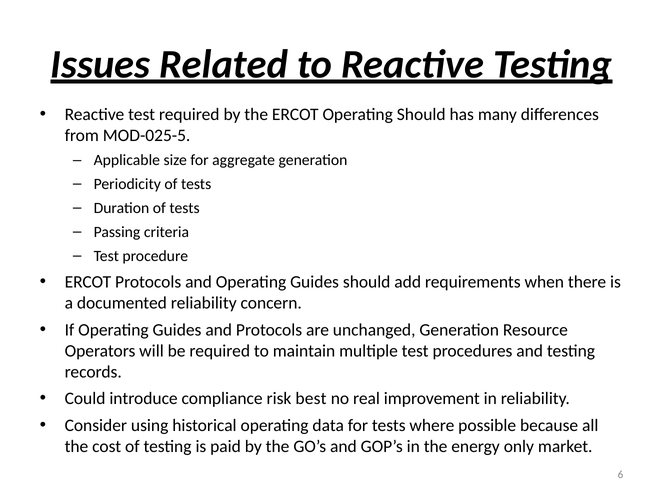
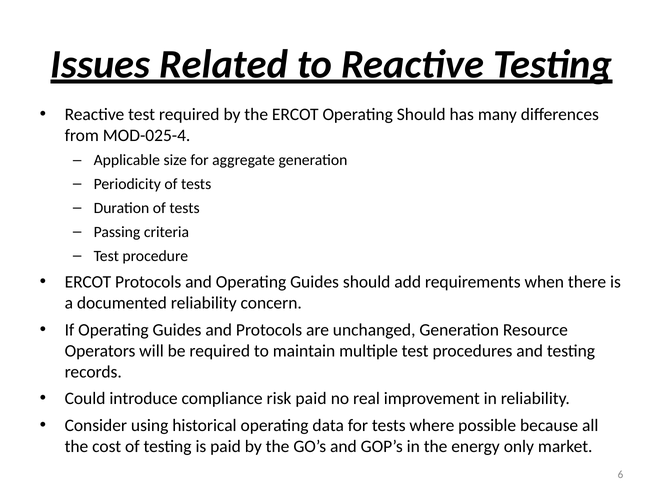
MOD-025-5: MOD-025-5 -> MOD-025-4
risk best: best -> paid
